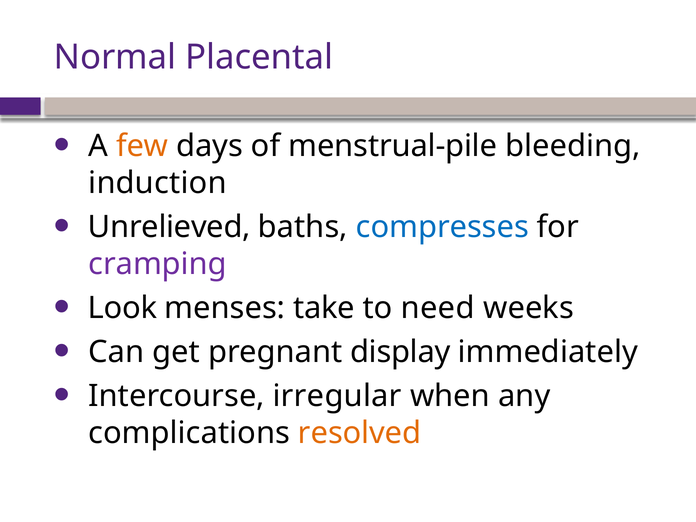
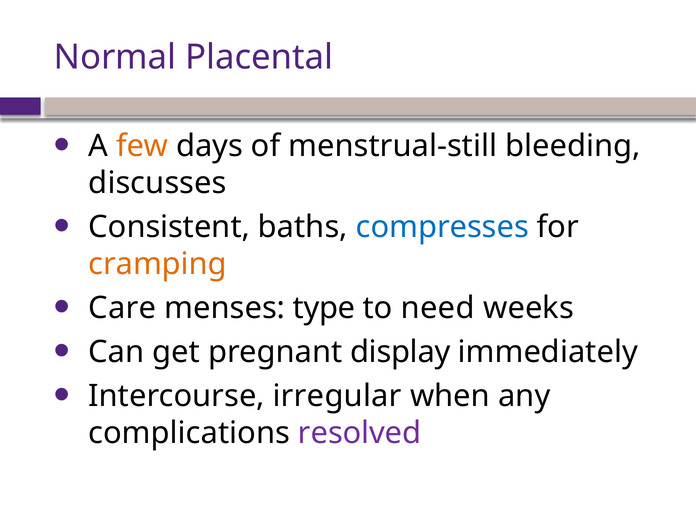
menstrual-pile: menstrual-pile -> menstrual-still
induction: induction -> discusses
Unrelieved: Unrelieved -> Consistent
cramping colour: purple -> orange
Look: Look -> Care
take: take -> type
resolved colour: orange -> purple
